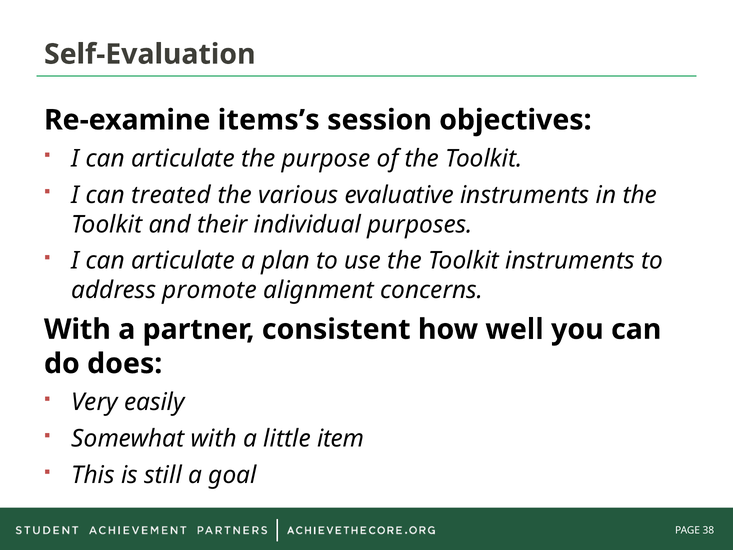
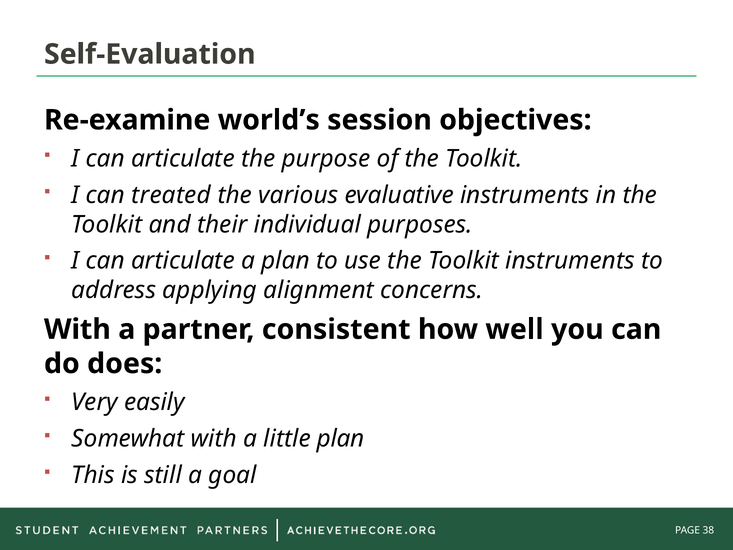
items’s: items’s -> world’s
promote: promote -> applying
little item: item -> plan
